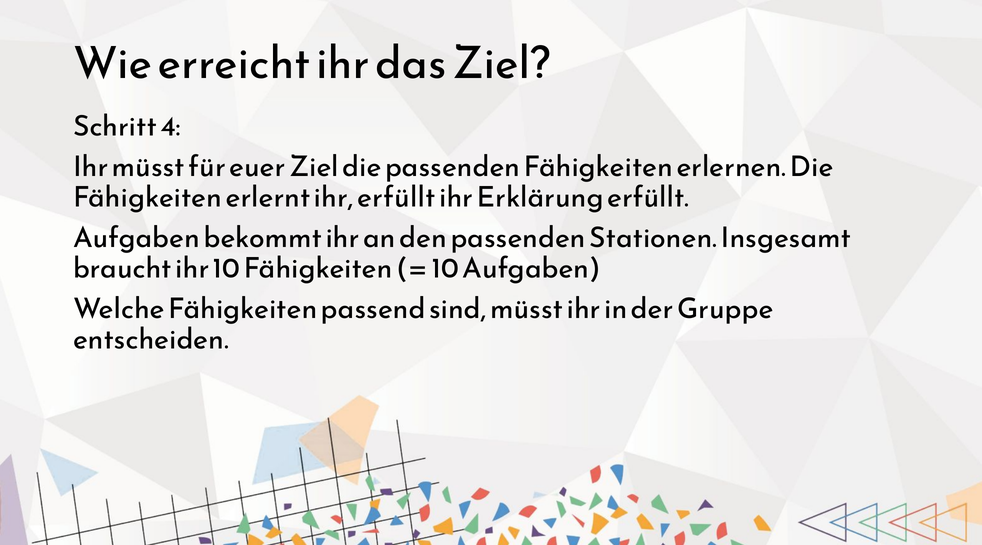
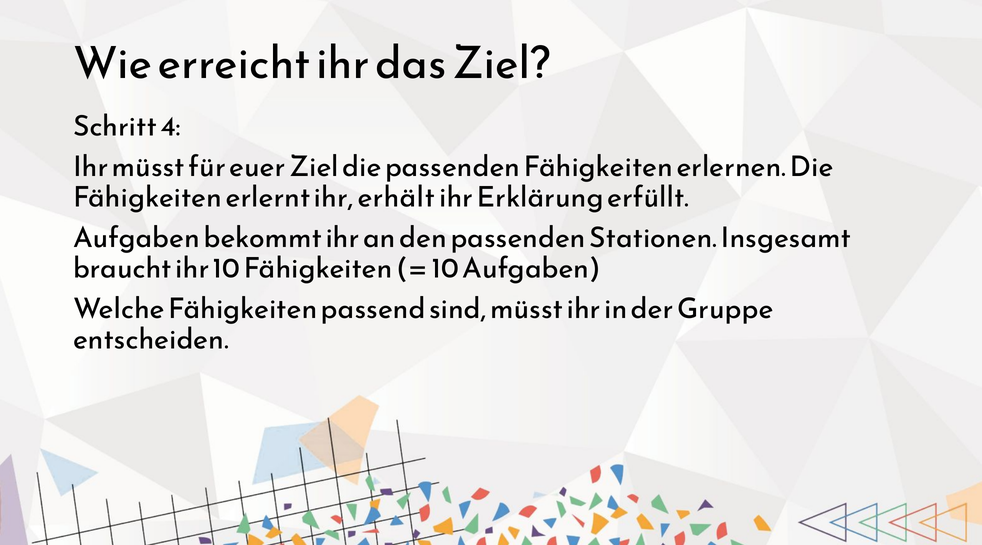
ihr erfüllt: erfüllt -> erhält
